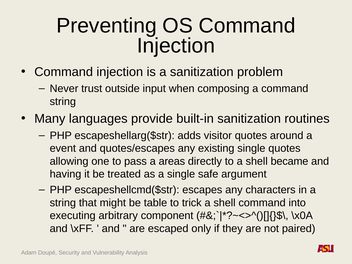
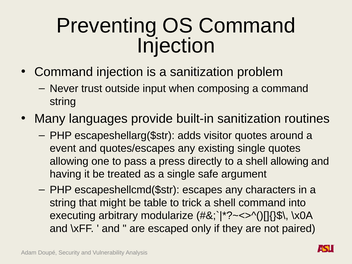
areas: areas -> press
shell became: became -> allowing
component: component -> modularize
